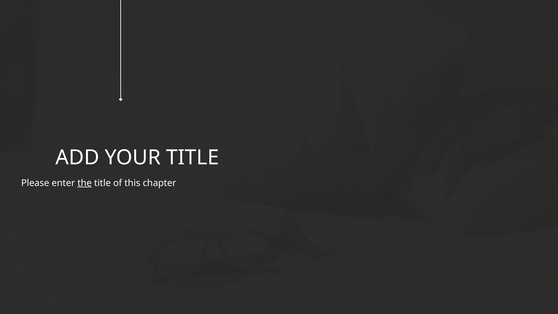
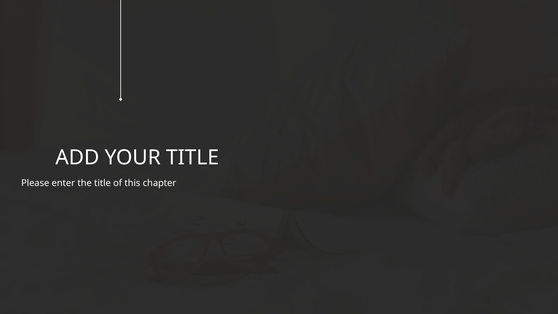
the underline: present -> none
